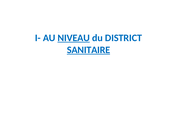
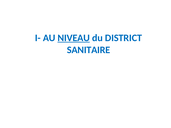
SANITAIRE underline: present -> none
